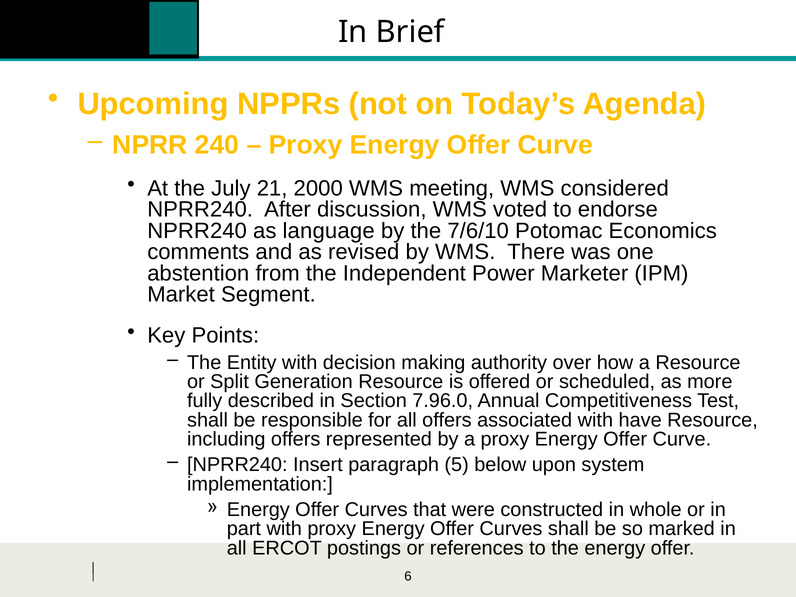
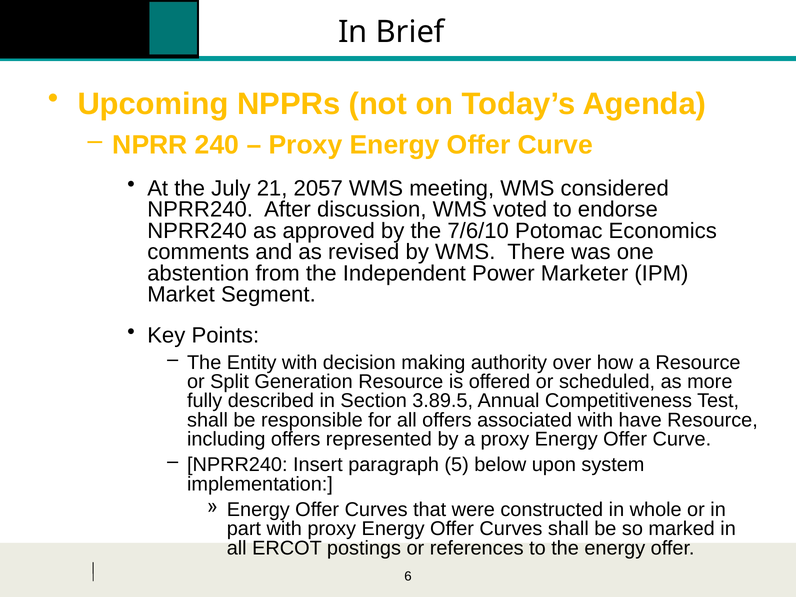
2000: 2000 -> 2057
language: language -> approved
7.96.0: 7.96.0 -> 3.89.5
